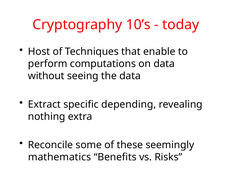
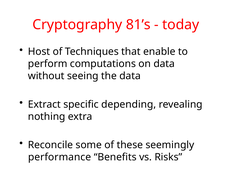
10’s: 10’s -> 81’s
mathematics: mathematics -> performance
